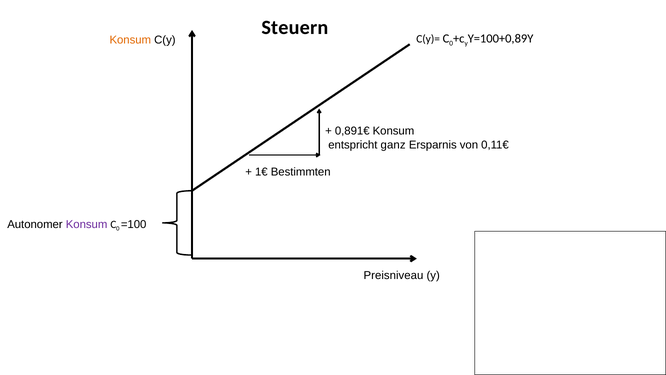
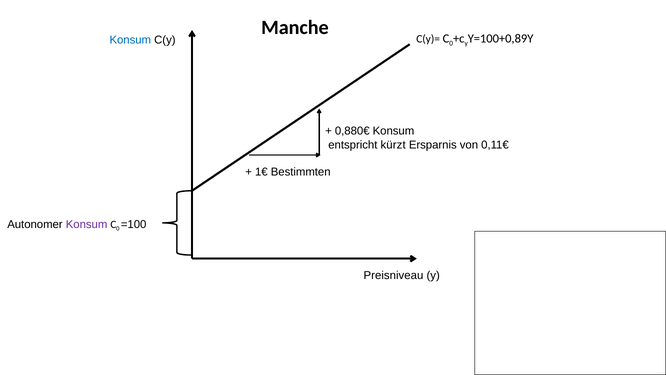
Steuern: Steuern -> Manche
Konsum at (130, 40) colour: orange -> blue
0,891€: 0,891€ -> 0,880€
ganz: ganz -> kürzt
